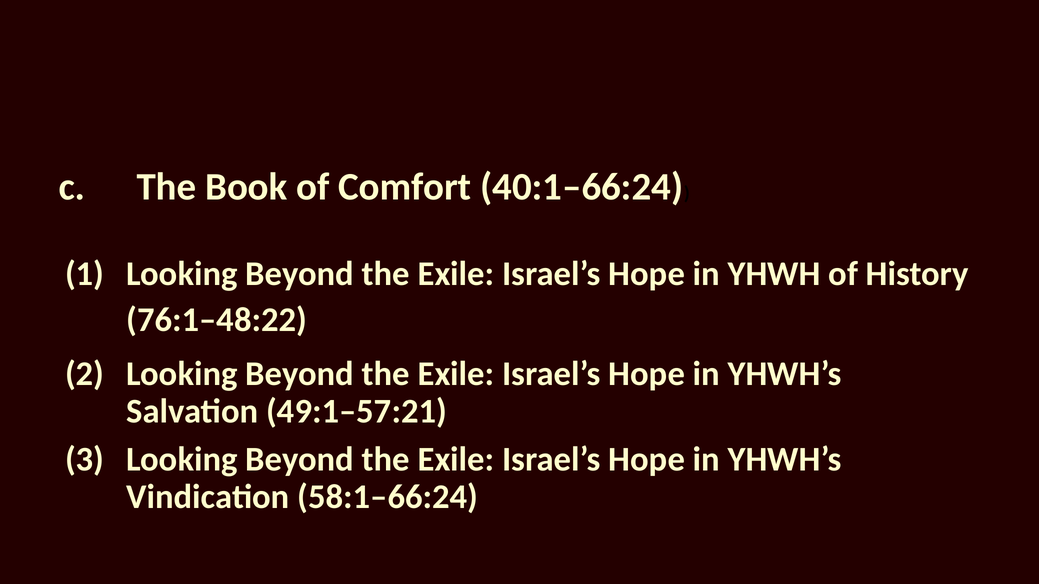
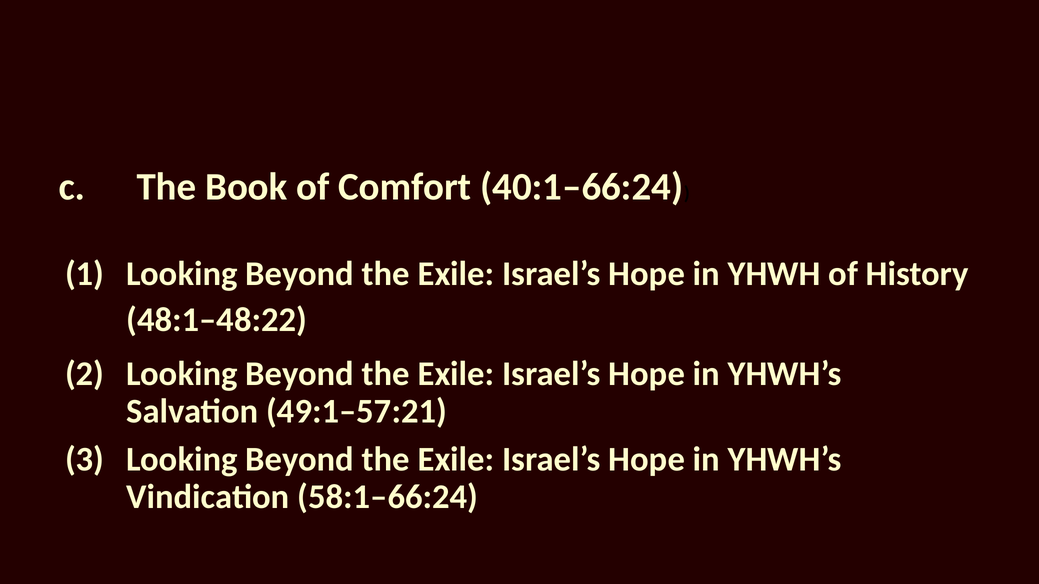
76:1–48:22: 76:1–48:22 -> 48:1–48:22
